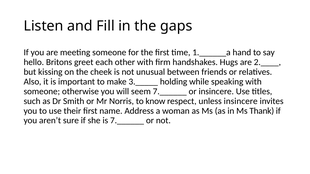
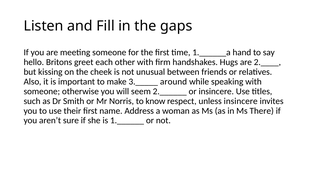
holding: holding -> around
seem 7.______: 7.______ -> 2.______
Thank: Thank -> There
is 7.______: 7.______ -> 1.______
